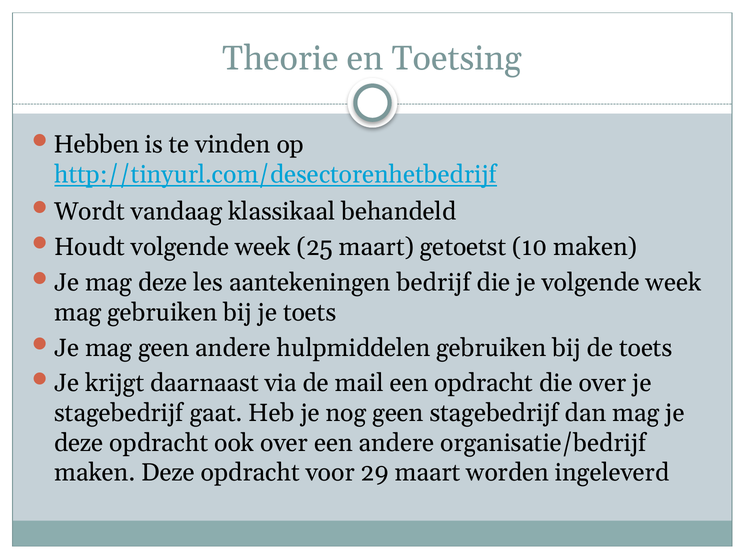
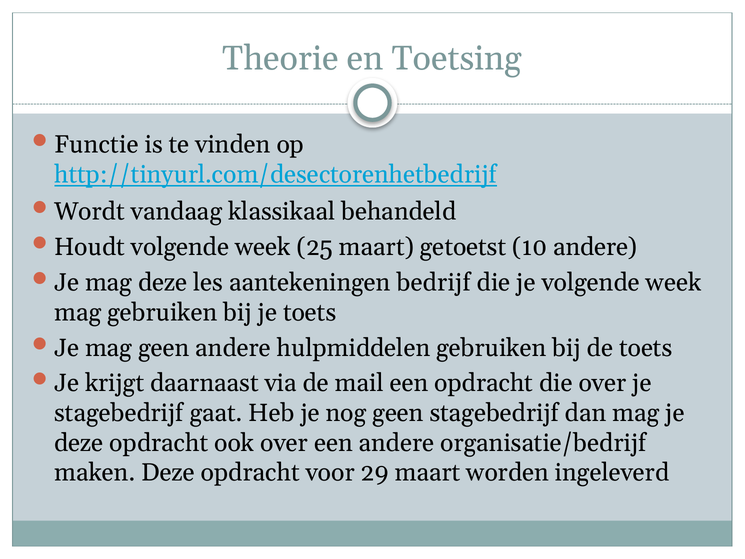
Hebben: Hebben -> Functie
10 maken: maken -> andere
